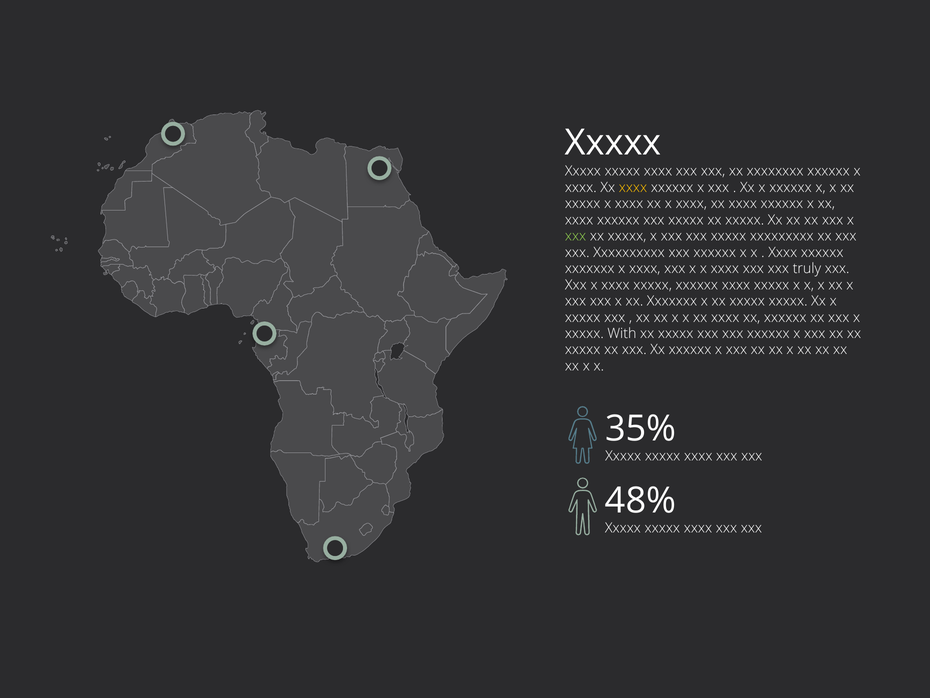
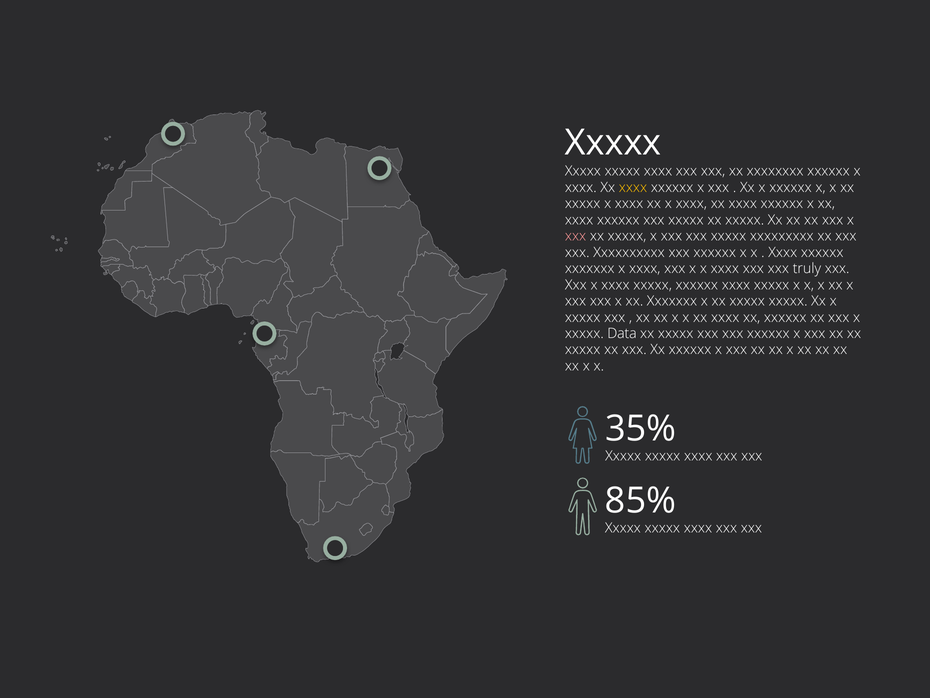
xxx at (576, 236) colour: light green -> pink
With: With -> Data
48%: 48% -> 85%
